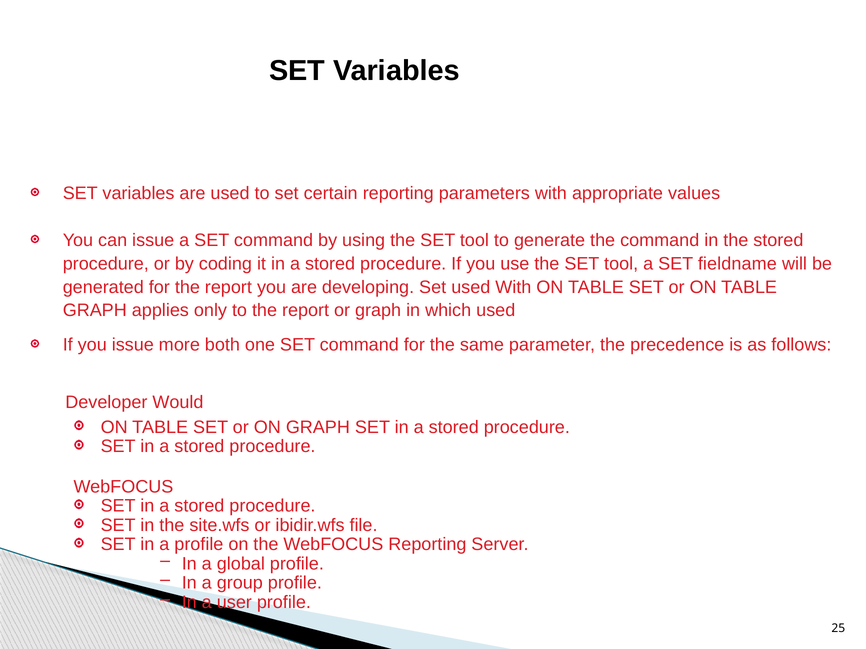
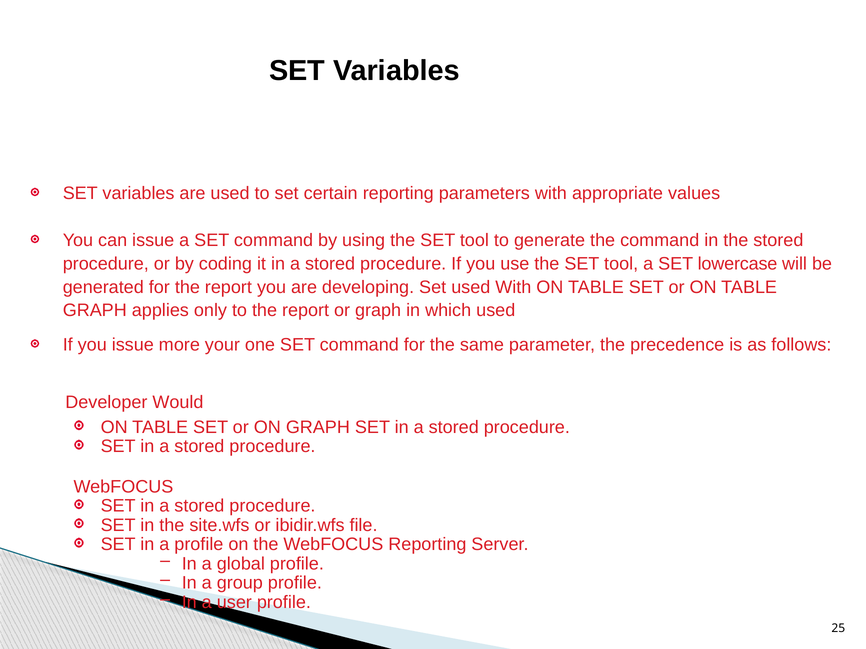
fieldname: fieldname -> lowercase
both: both -> your
